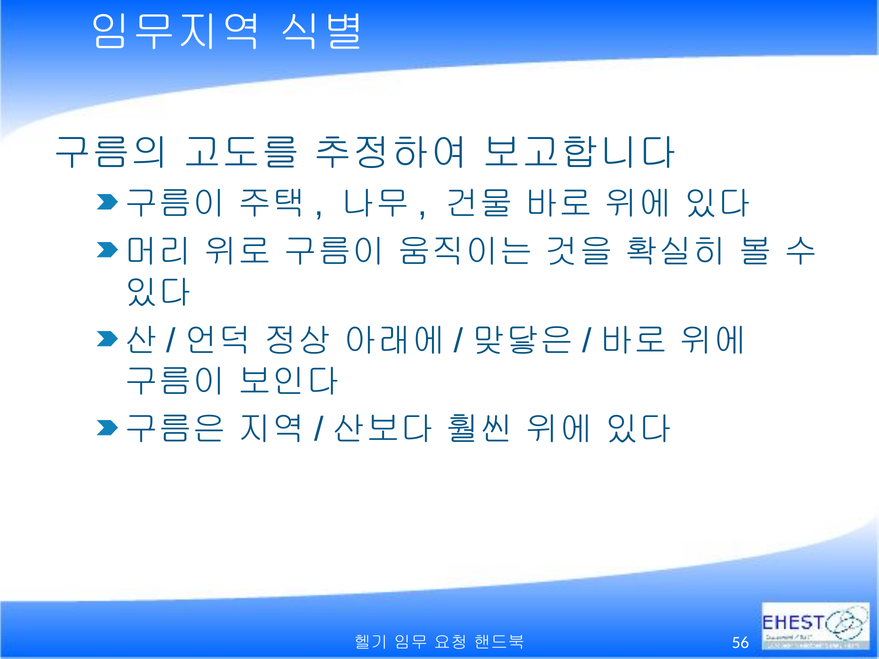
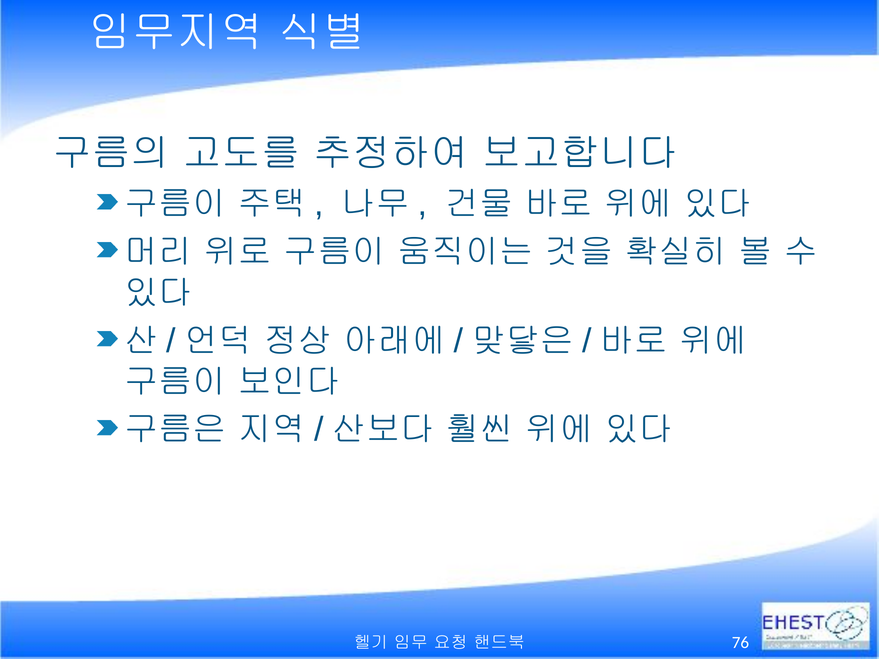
56: 56 -> 76
